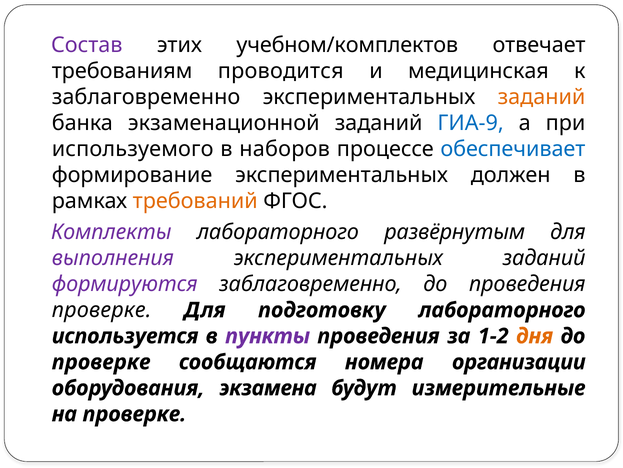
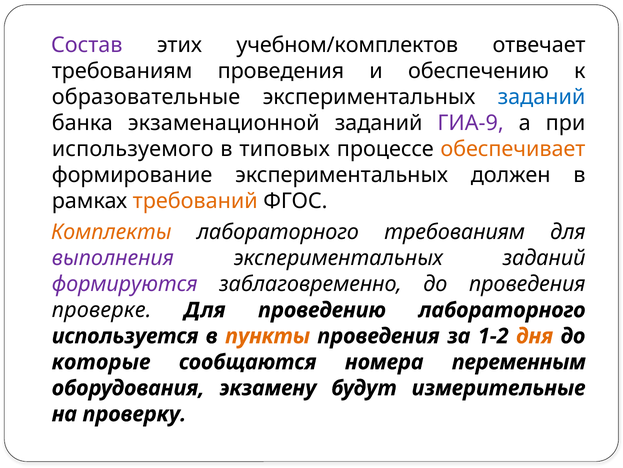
требованиям проводится: проводится -> проведения
медицинская: медицинская -> обеспечению
заблаговременно at (146, 97): заблаговременно -> образовательные
заданий at (542, 97) colour: orange -> blue
ГИА-9 colour: blue -> purple
наборов: наборов -> типовых
обеспечивает colour: blue -> orange
Комплекты colour: purple -> orange
лабораторного развёрнутым: развёрнутым -> требованиям
подготовку: подготовку -> проведению
пункты colour: purple -> orange
проверке at (101, 362): проверке -> которые
организации: организации -> переменным
экзамена: экзамена -> экзамену
на проверке: проверке -> проверку
